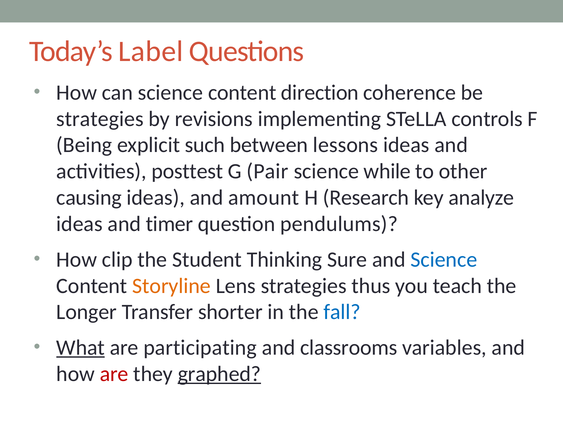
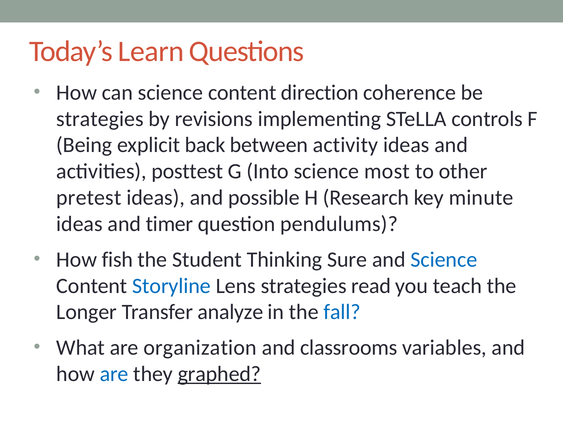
Label: Label -> Learn
such: such -> back
lessons: lessons -> activity
Pair: Pair -> Into
while: while -> most
causing: causing -> pretest
amount: amount -> possible
analyze: analyze -> minute
clip: clip -> fish
Storyline colour: orange -> blue
thus: thus -> read
shorter: shorter -> analyze
What underline: present -> none
participating: participating -> organization
are at (114, 374) colour: red -> blue
